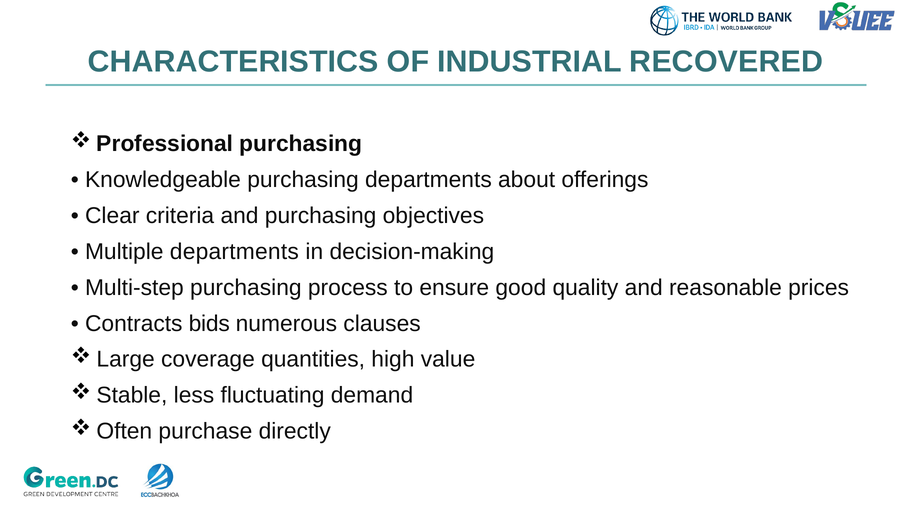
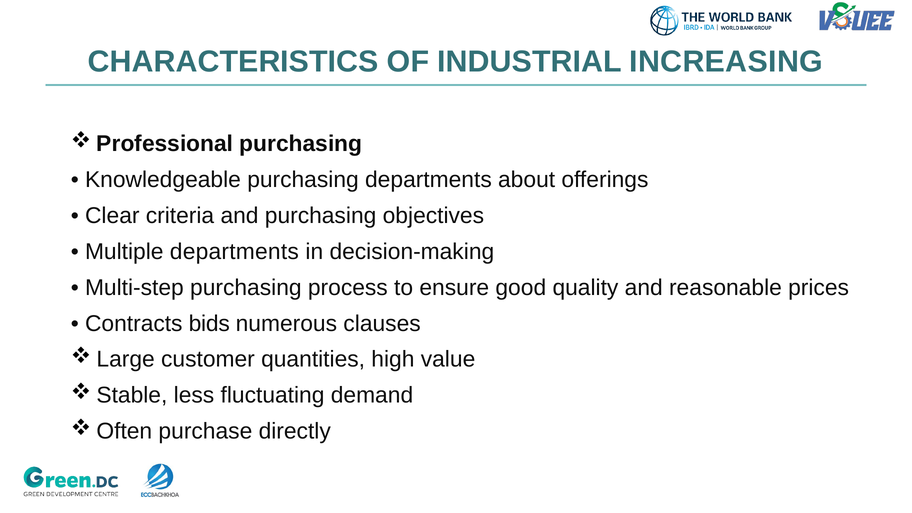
RECOVERED: RECOVERED -> INCREASING
coverage: coverage -> customer
